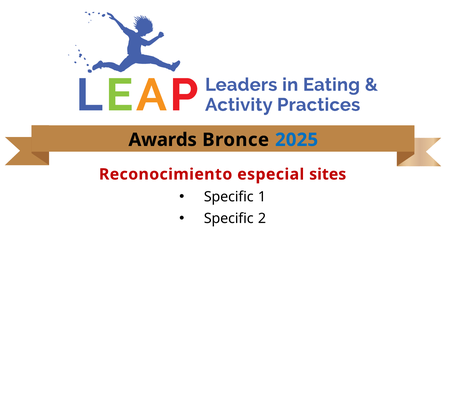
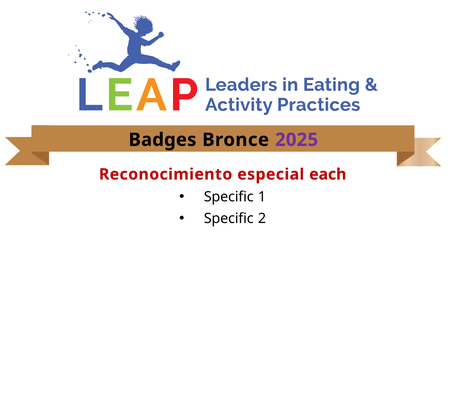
Awards: Awards -> Badges
2025 colour: blue -> purple
sites: sites -> each
